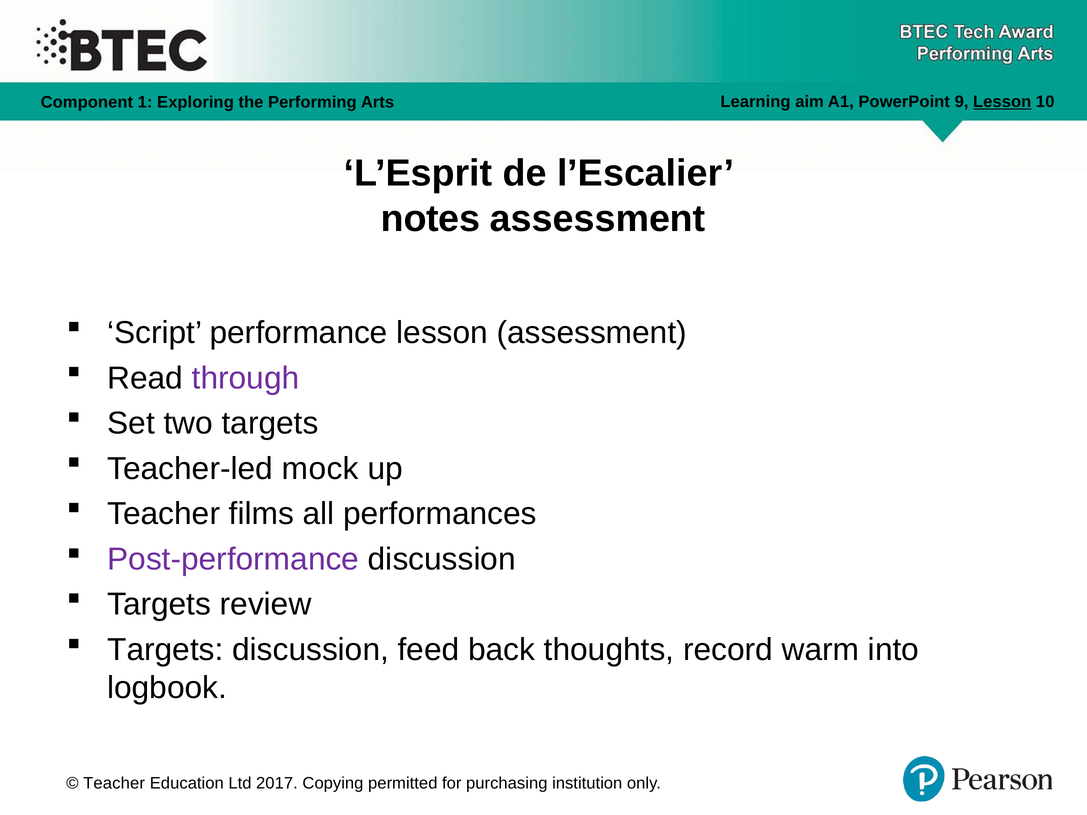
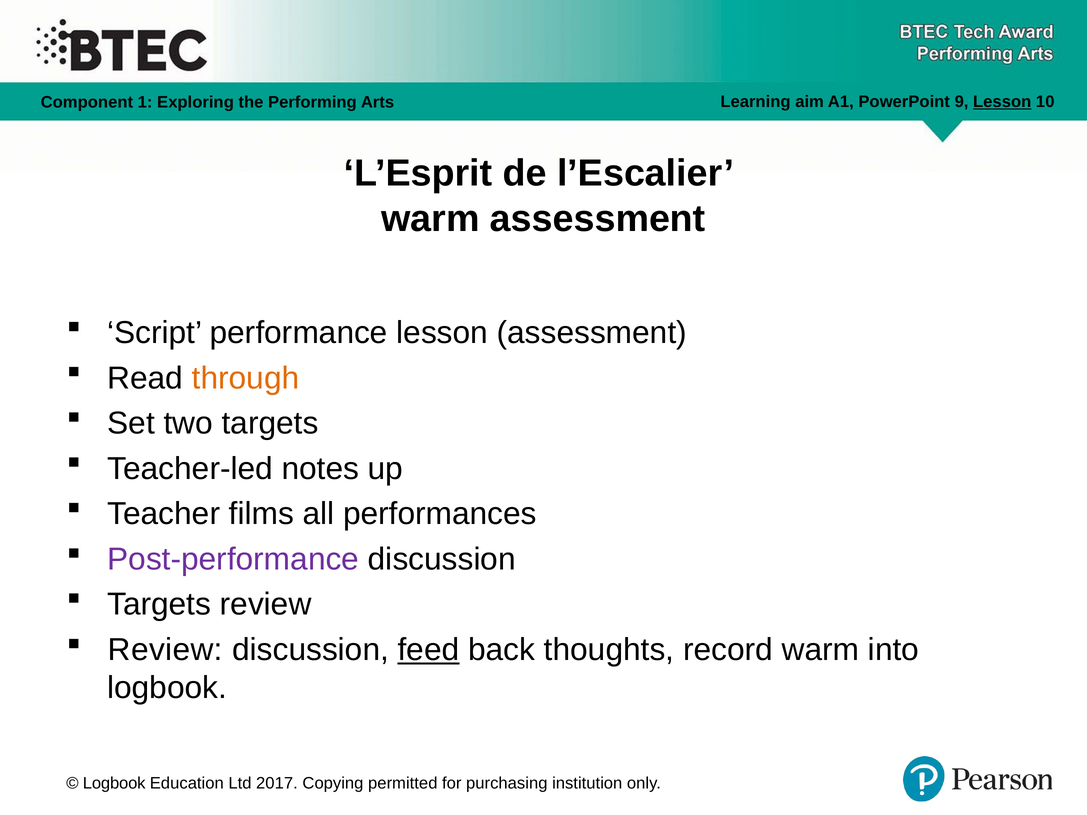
notes at (431, 219): notes -> warm
through colour: purple -> orange
mock: mock -> notes
Targets at (165, 650): Targets -> Review
feed underline: none -> present
Teacher at (114, 784): Teacher -> Logbook
